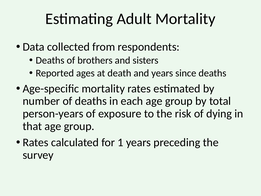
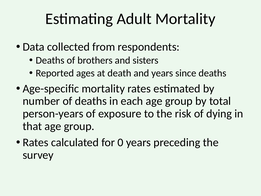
1: 1 -> 0
